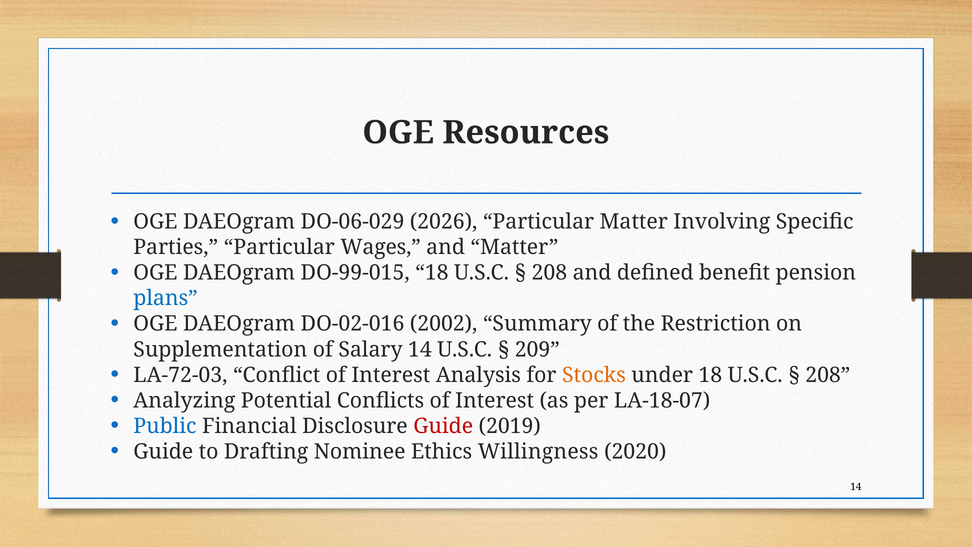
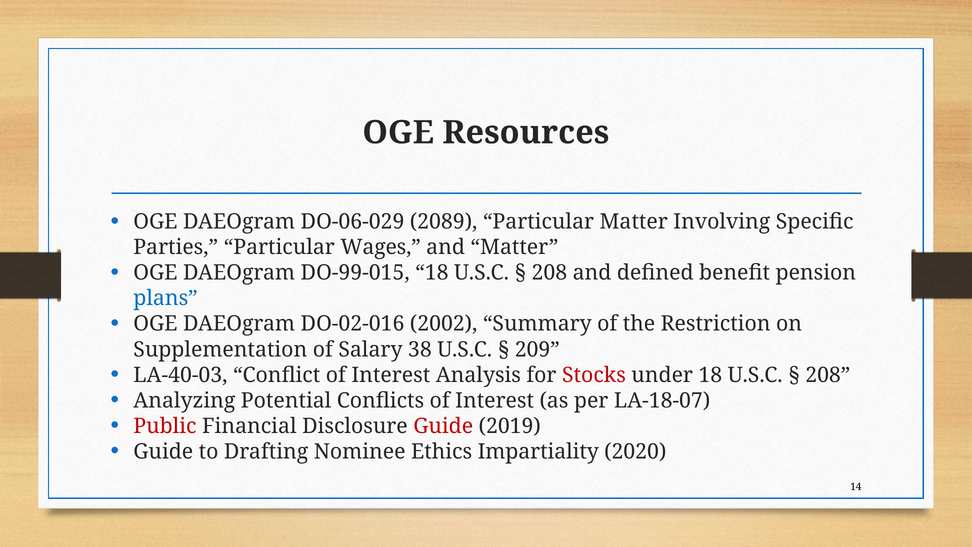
2026: 2026 -> 2089
Salary 14: 14 -> 38
LA-72-03: LA-72-03 -> LA-40-03
Stocks colour: orange -> red
Public colour: blue -> red
Willingness: Willingness -> Impartiality
